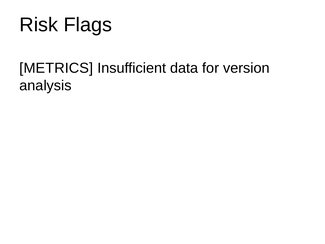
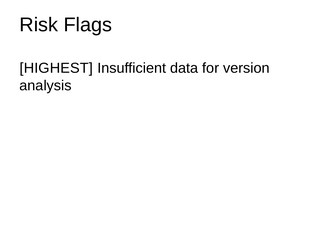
METRICS: METRICS -> HIGHEST
